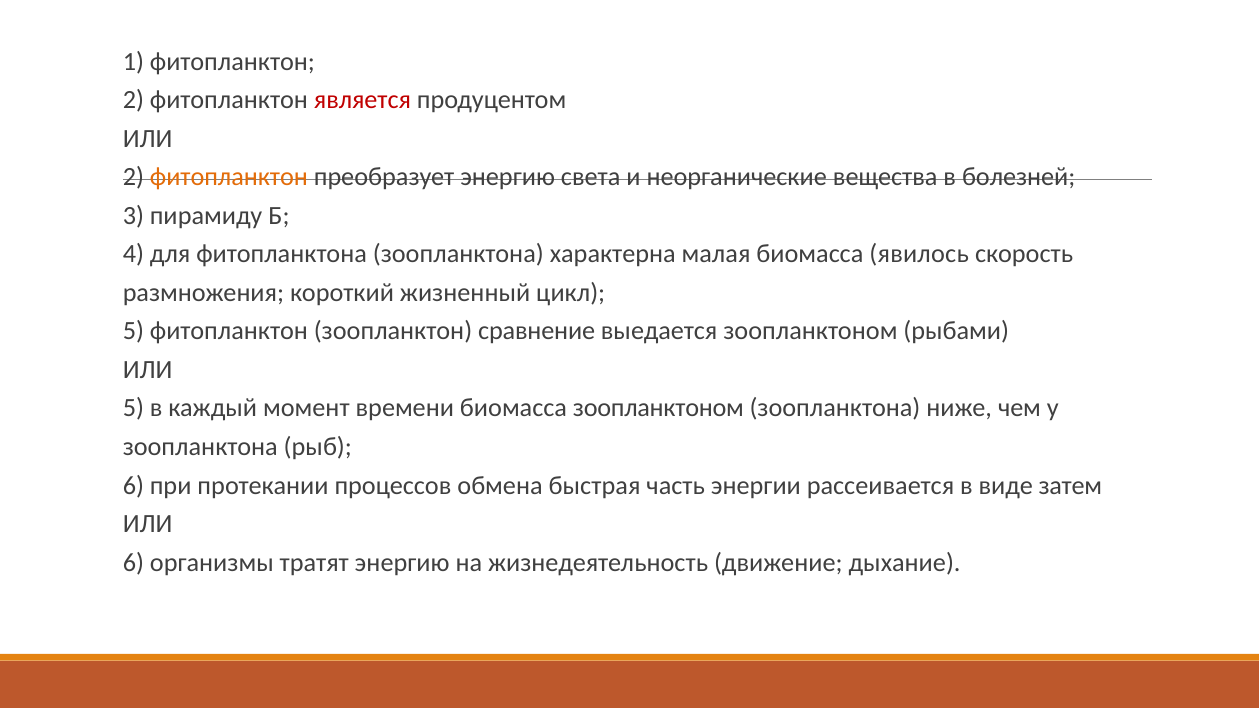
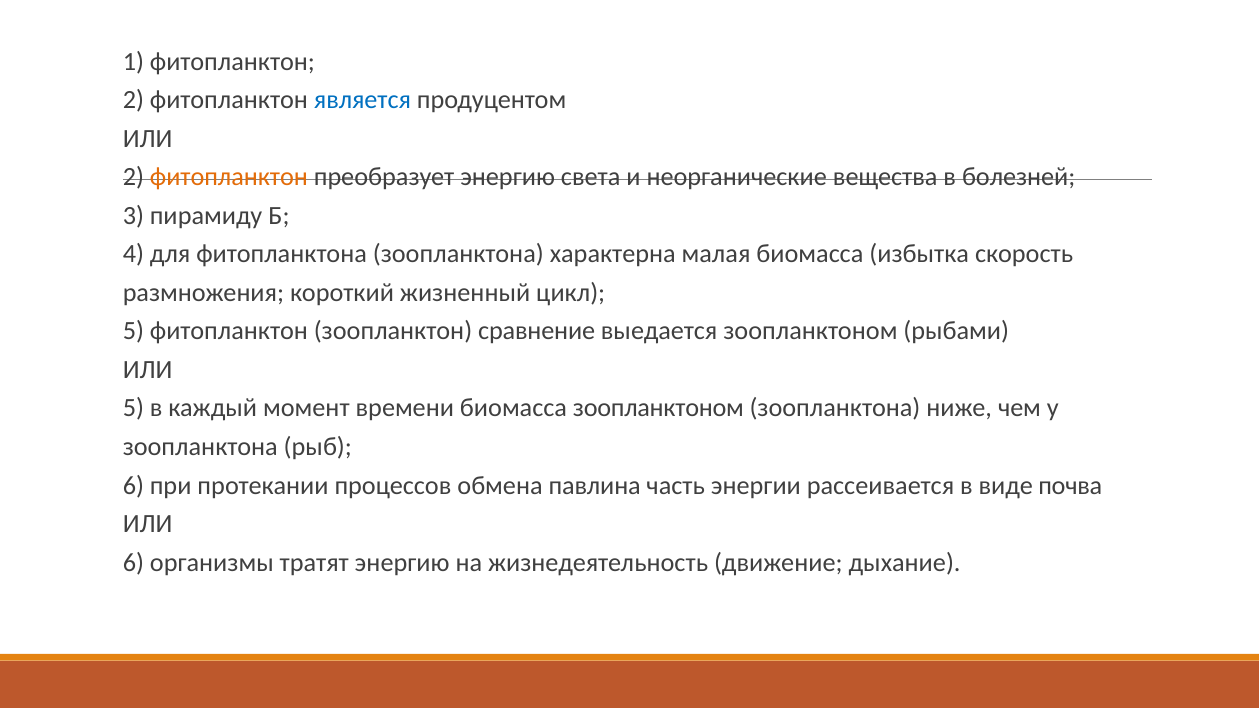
является colour: red -> blue
явилось: явилось -> избытка
быстрая: быстрая -> павлина
затем: затем -> почва
